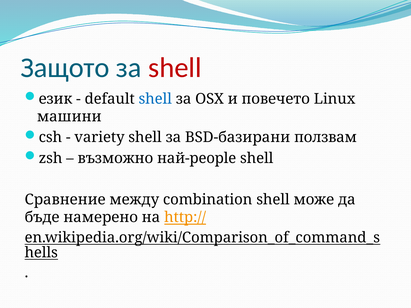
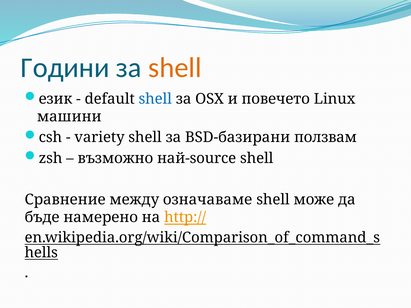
Защото: Защото -> Години
shell at (175, 68) colour: red -> orange
най-people: най-people -> най-source
combination: combination -> означаваме
